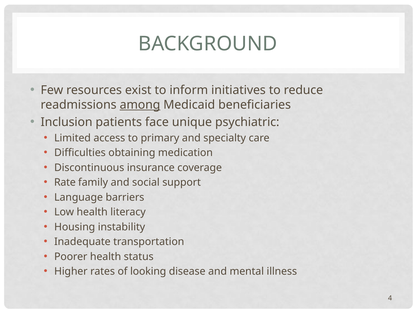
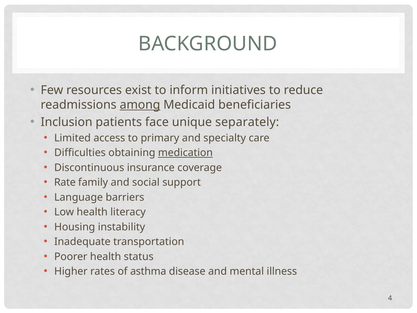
psychiatric: psychiatric -> separately
medication underline: none -> present
looking: looking -> asthma
